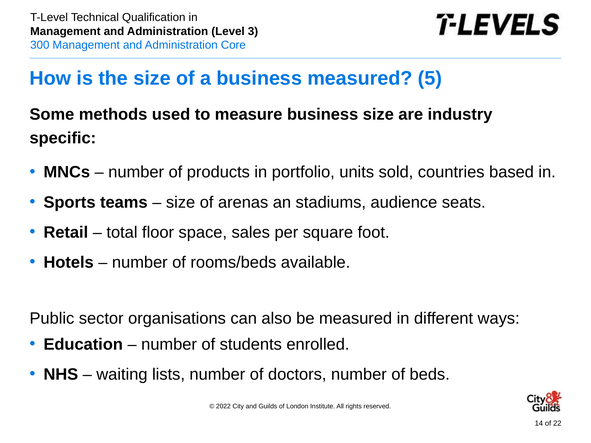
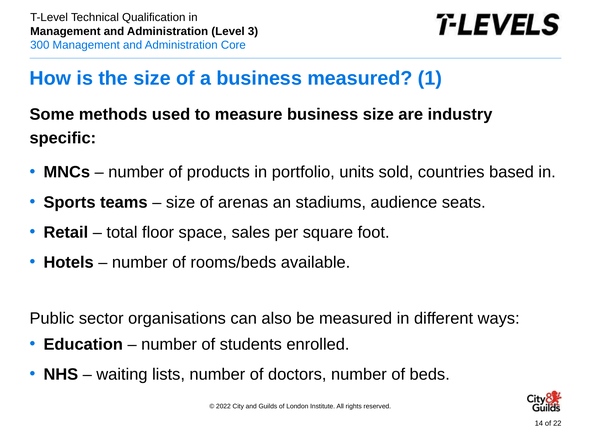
5: 5 -> 1
